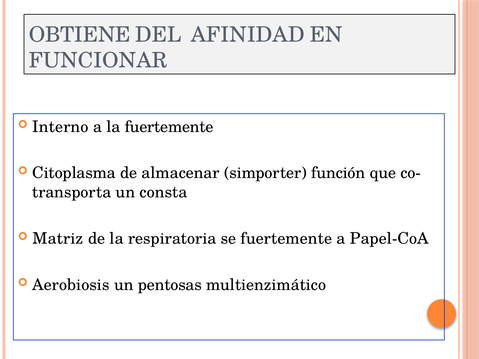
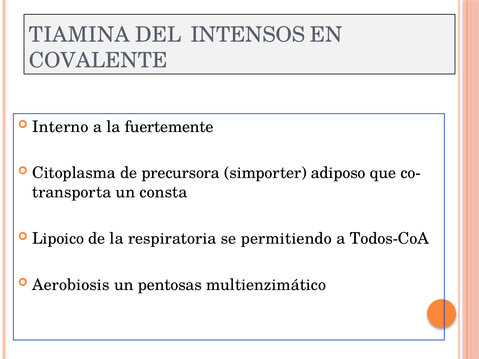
OBTIENE: OBTIENE -> TIAMINA
AFINIDAD: AFINIDAD -> INTENSOS
FUNCIONAR: FUNCIONAR -> COVALENTE
almacenar: almacenar -> precursora
función: función -> adiposo
Matriz: Matriz -> Lipoico
se fuertemente: fuertemente -> permitiendo
Papel-CoA: Papel-CoA -> Todos-CoA
